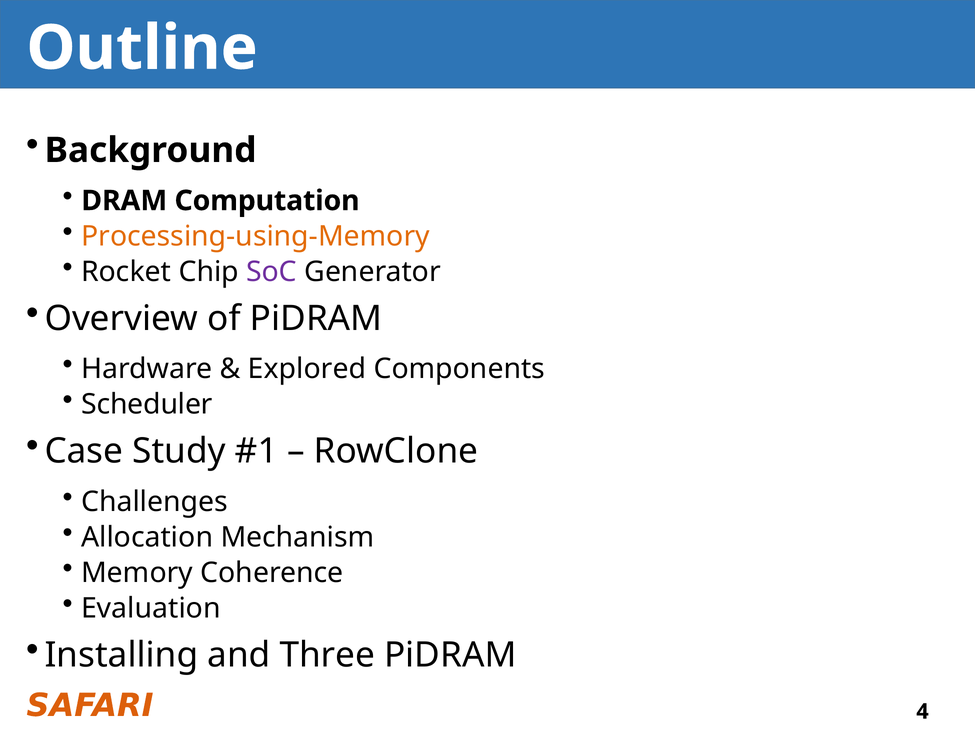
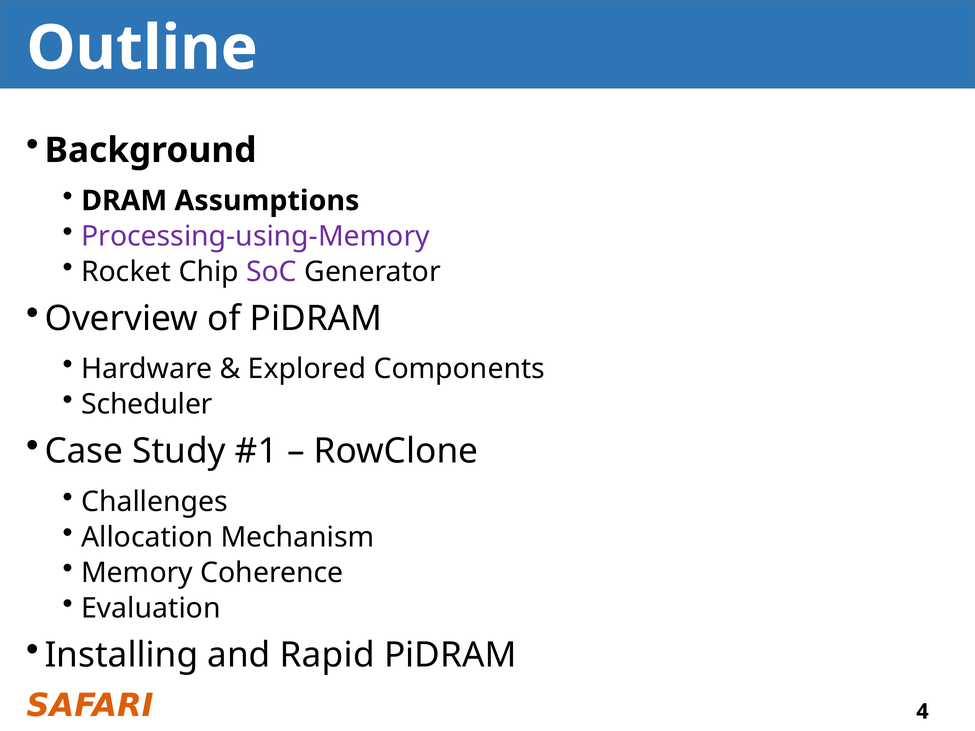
Computation: Computation -> Assumptions
Processing-using-Memory colour: orange -> purple
Three: Three -> Rapid
